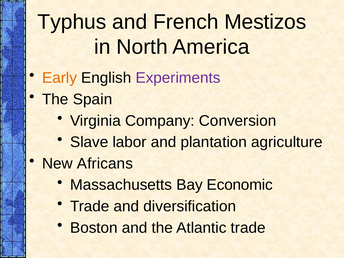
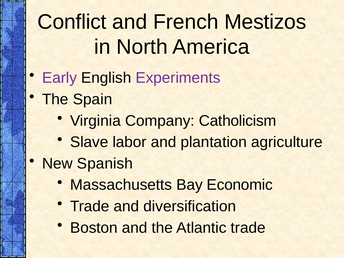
Typhus: Typhus -> Conflict
Early colour: orange -> purple
Conversion: Conversion -> Catholicism
Africans: Africans -> Spanish
